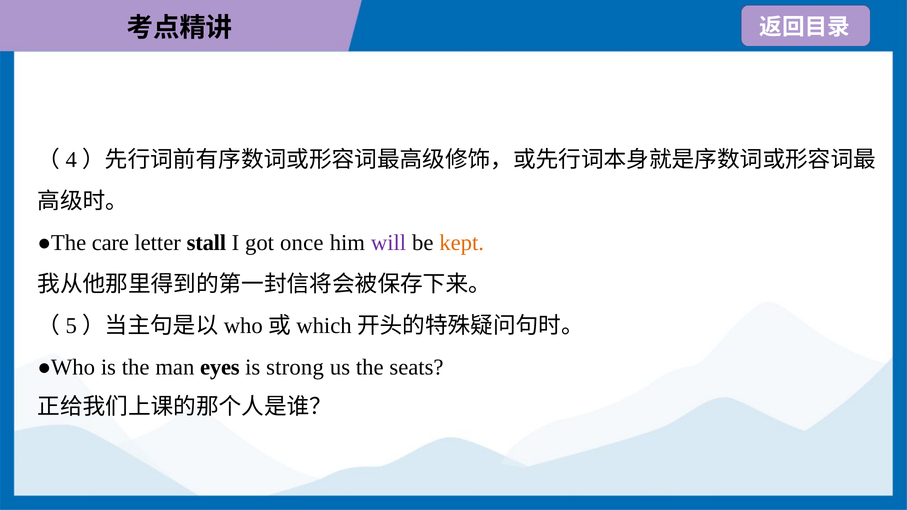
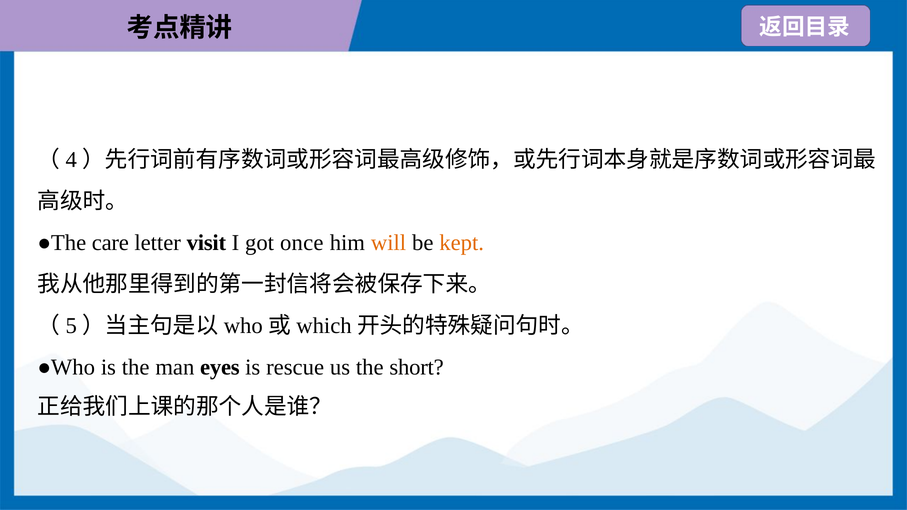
stall: stall -> visit
will colour: purple -> orange
strong: strong -> rescue
seats: seats -> short
